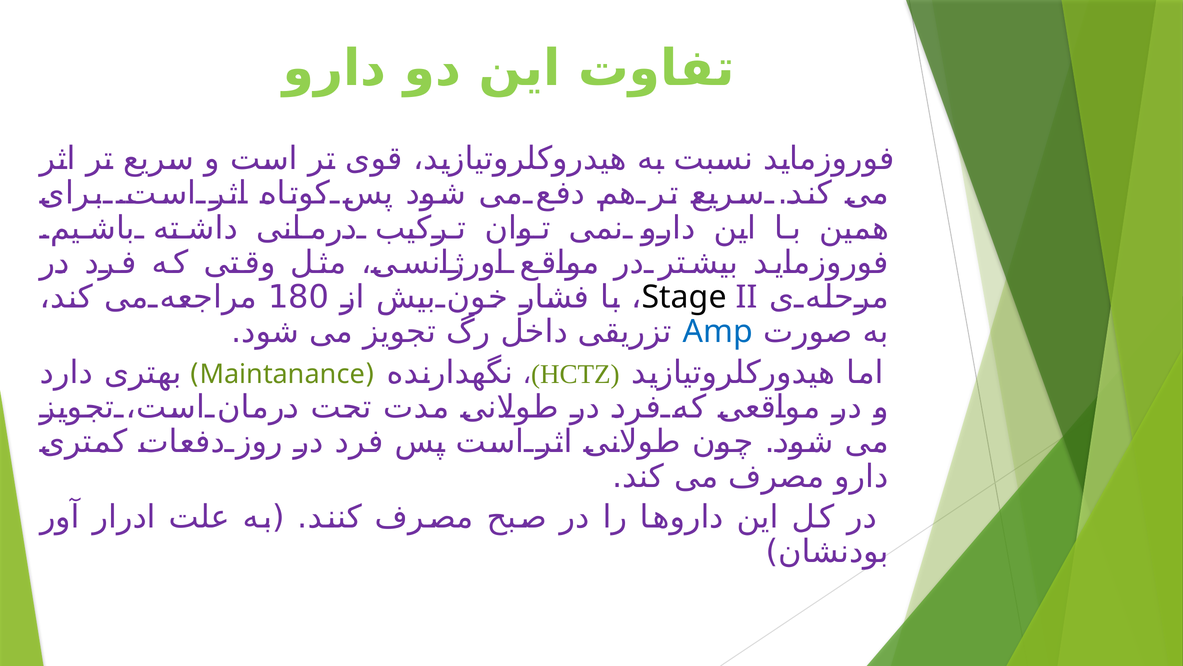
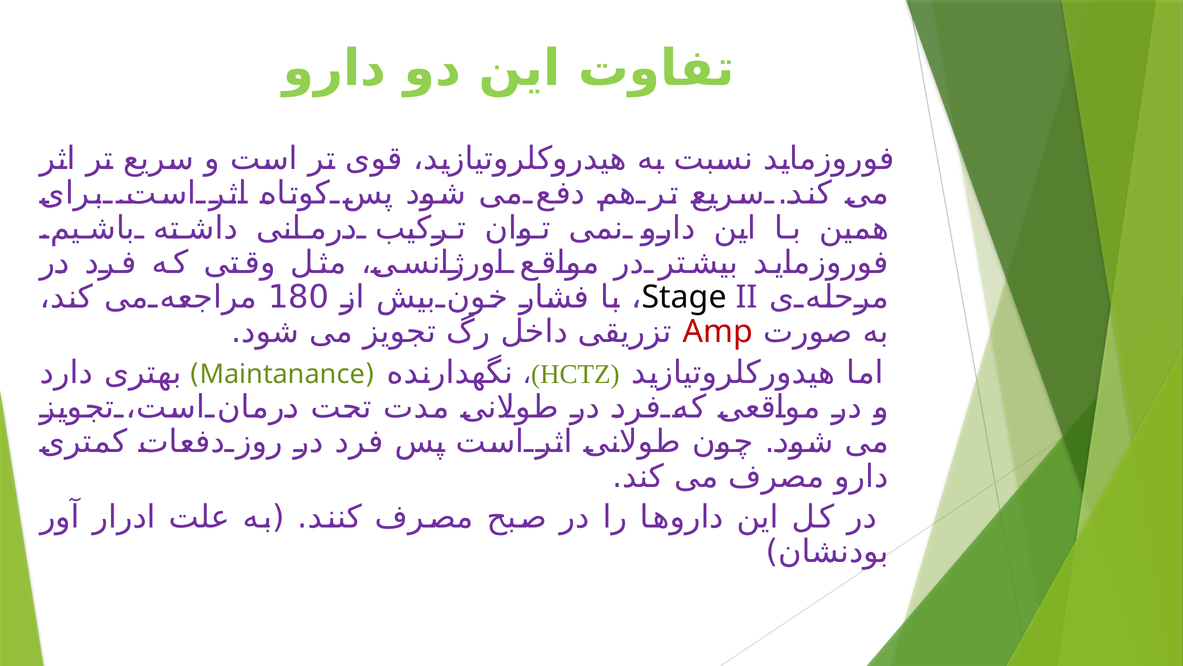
Amp colour: blue -> red
